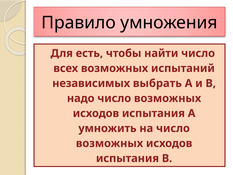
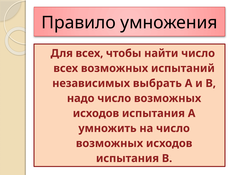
Для есть: есть -> всех
